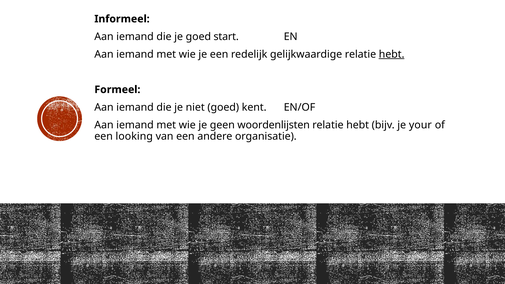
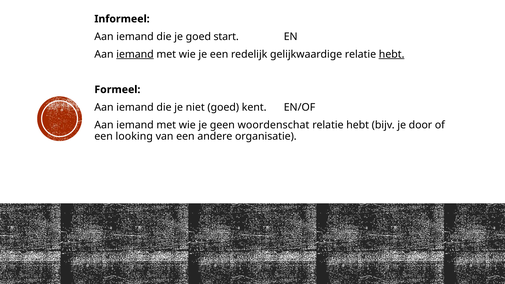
iemand at (135, 54) underline: none -> present
woordenlijsten: woordenlijsten -> woordenschat
your: your -> door
